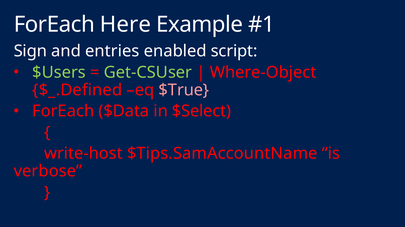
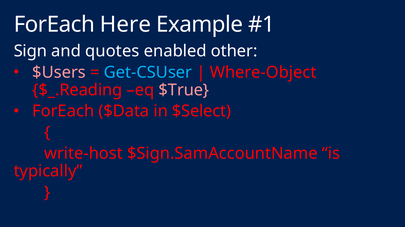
entries: entries -> quotes
script: script -> other
$Users colour: light green -> pink
Get-CSUser colour: light green -> light blue
$_.Defined: $_.Defined -> $_.Reading
$Tips.SamAccountName: $Tips.SamAccountName -> $Sign.SamAccountName
verbose: verbose -> typically
